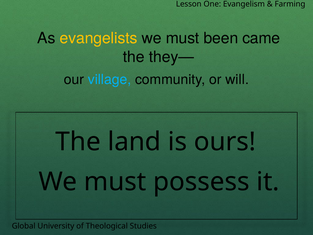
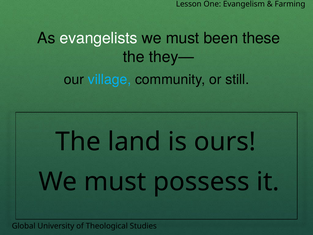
evangelists colour: yellow -> white
came: came -> these
will: will -> still
